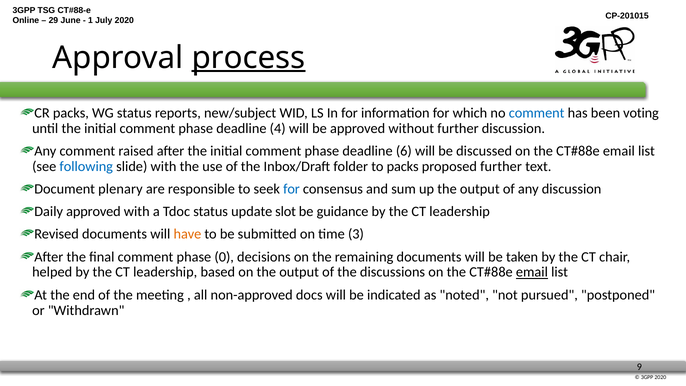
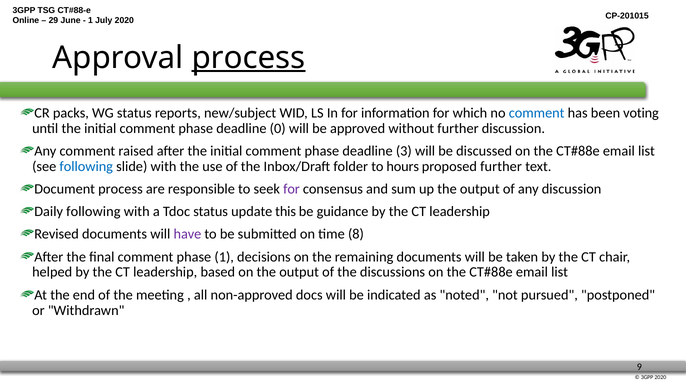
4: 4 -> 0
6: 6 -> 3
to packs: packs -> hours
Document plenary: plenary -> process
for at (291, 189) colour: blue -> purple
Daily approved: approved -> following
slot: slot -> this
have colour: orange -> purple
3: 3 -> 8
phase 0: 0 -> 1
email at (532, 272) underline: present -> none
